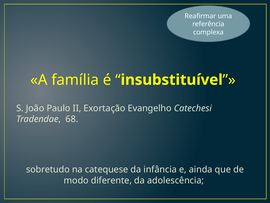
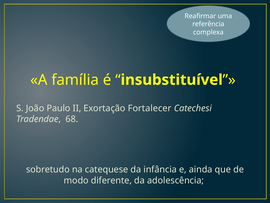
Evangelho: Evangelho -> Fortalecer
